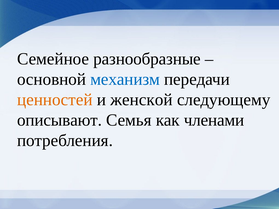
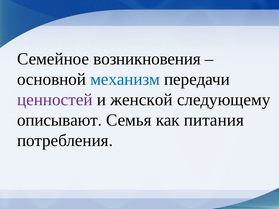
разнообразные: разнообразные -> возникновения
ценностей colour: orange -> purple
членами: членами -> питания
